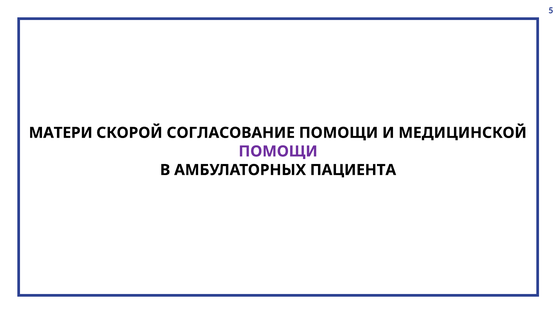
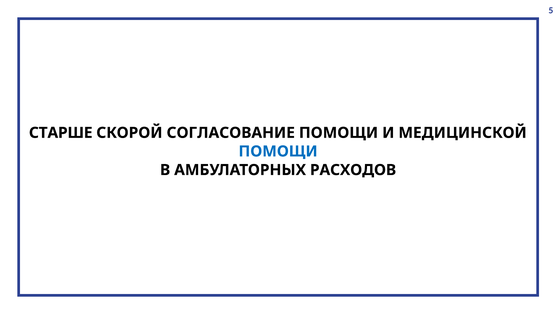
МАТЕРИ: МАТЕРИ -> СТАРШЕ
ПОМОЩИ at (278, 151) colour: purple -> blue
ПАЦИЕНТА: ПАЦИЕНТА -> РАСХОДОВ
